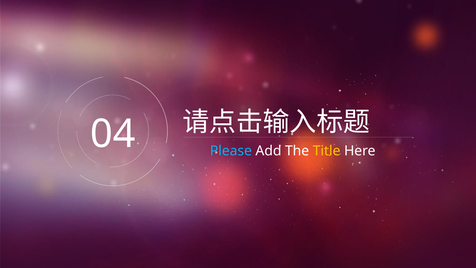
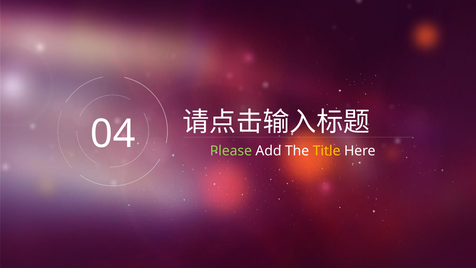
Please colour: light blue -> light green
